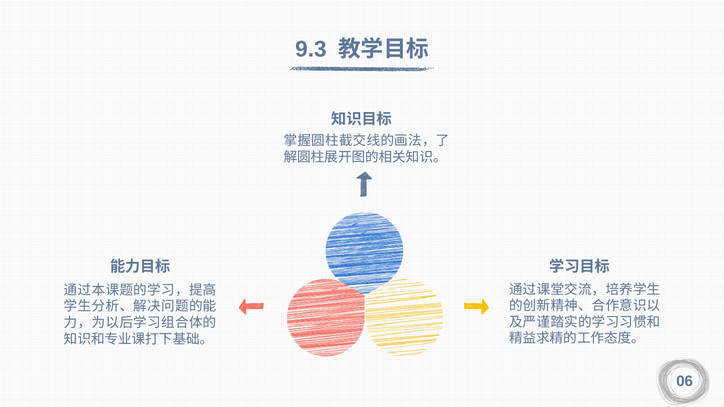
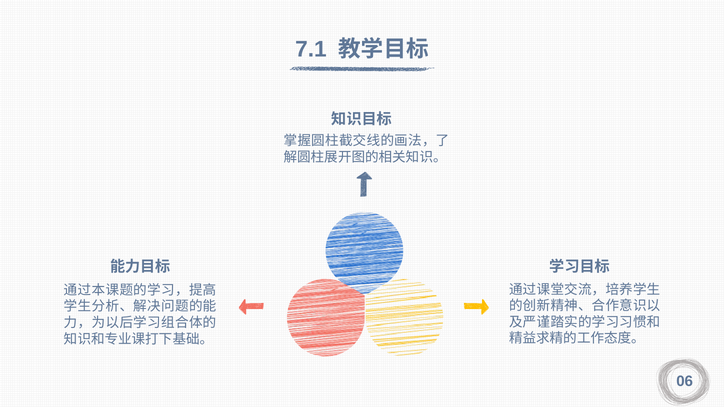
9.3: 9.3 -> 7.1
